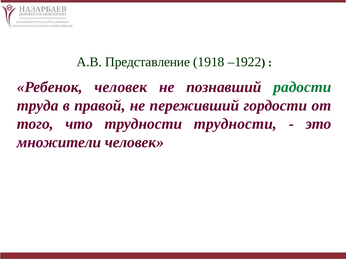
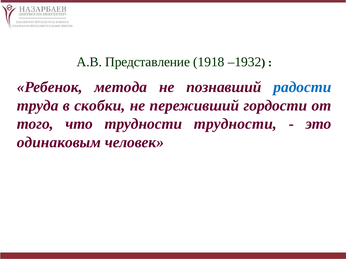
–1922: –1922 -> –1932
Ребенок человек: человек -> метода
радости colour: green -> blue
правой: правой -> скобки
множители: множители -> одинаковым
